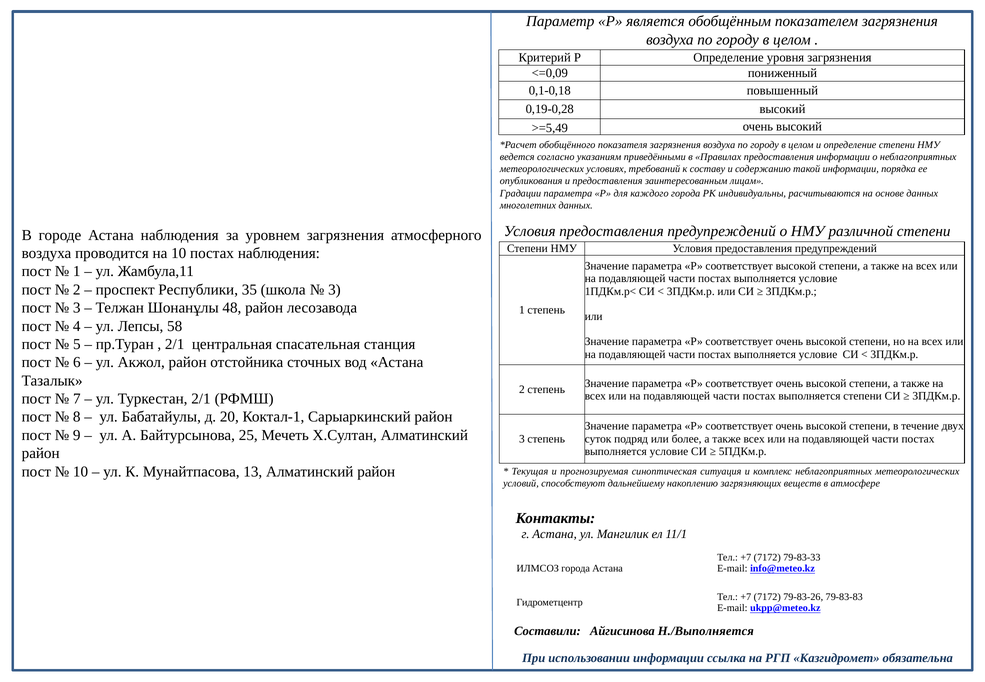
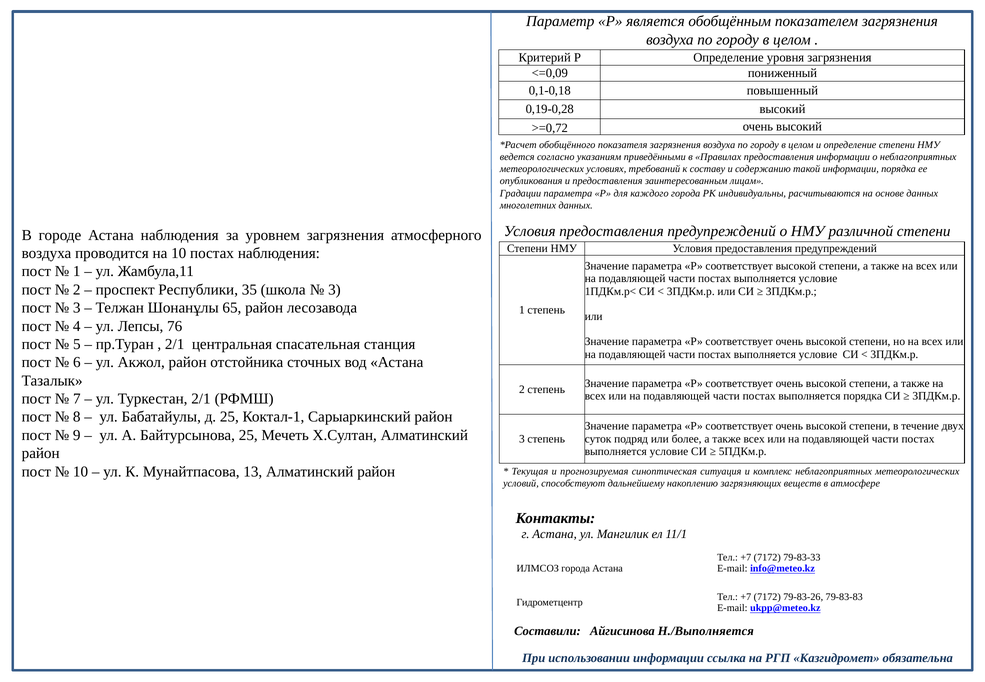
>=5,49: >=5,49 -> >=0,72
48: 48 -> 65
58: 58 -> 76
выполняется степени: степени -> порядка
д 20: 20 -> 25
